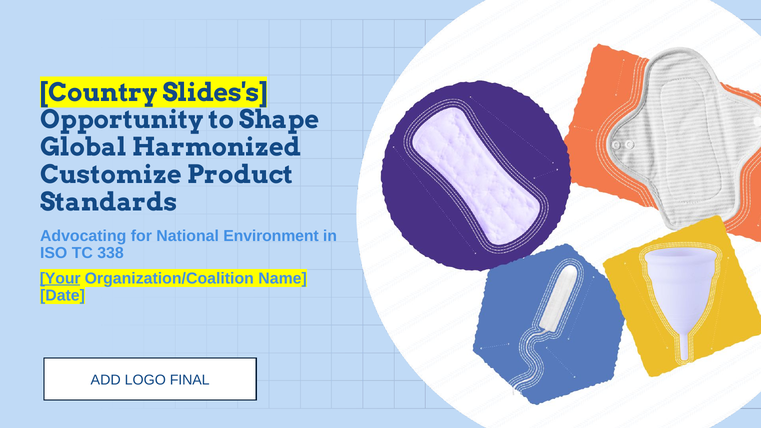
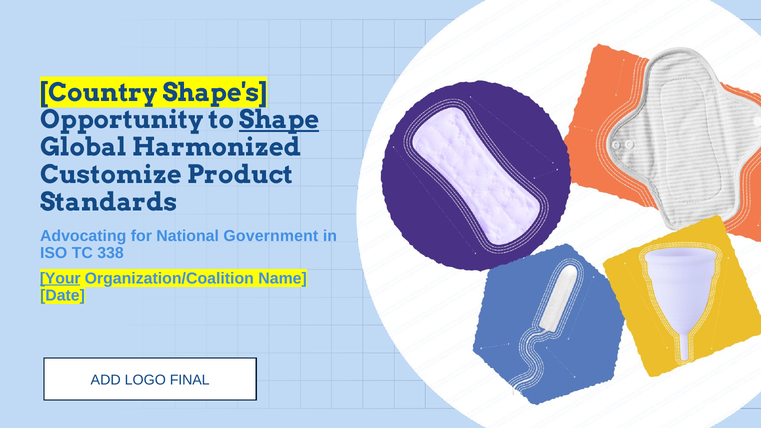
Slides's: Slides's -> Shape's
Shape underline: none -> present
Environment: Environment -> Government
